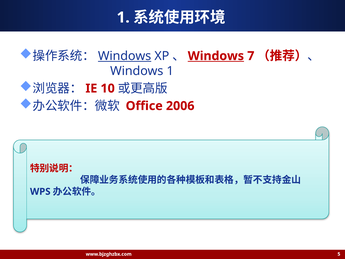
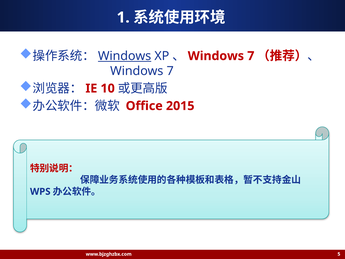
Windows at (216, 56) underline: present -> none
1 at (170, 71): 1 -> 7
2006: 2006 -> 2015
